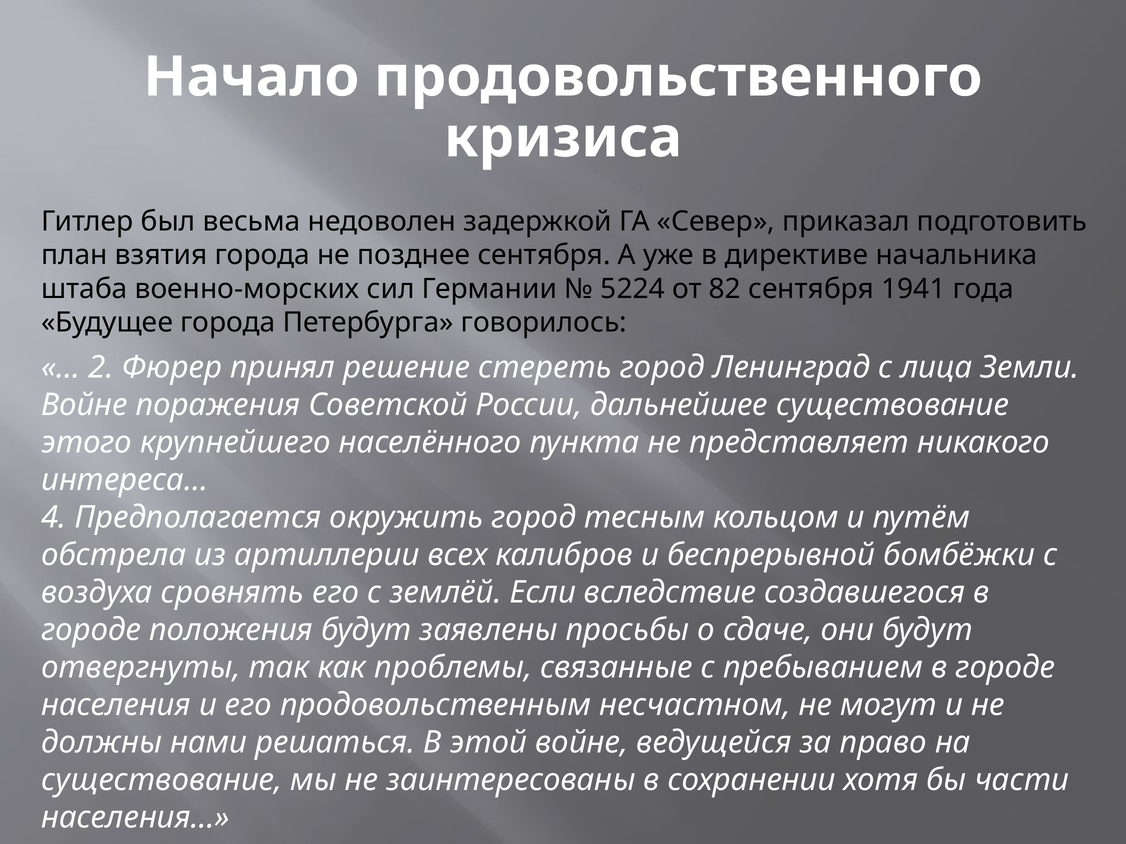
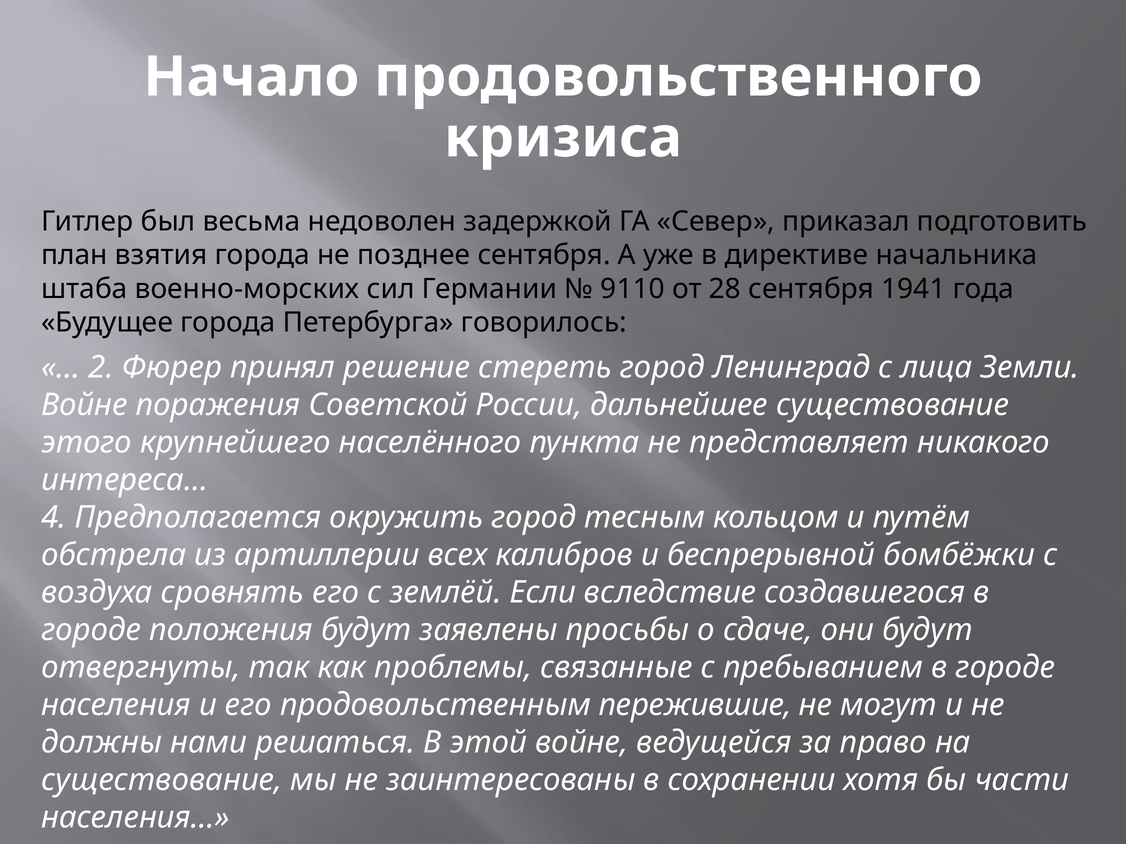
5224: 5224 -> 9110
82: 82 -> 28
несчастном: несчастном -> пережившие
